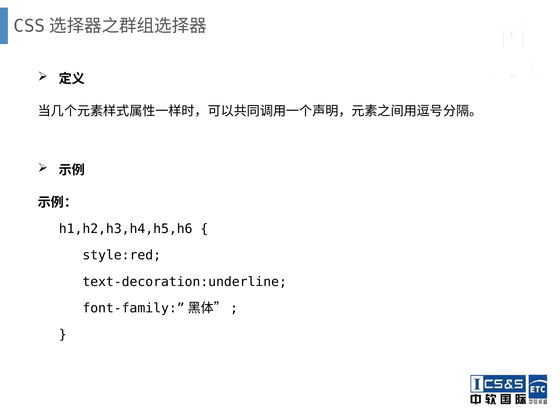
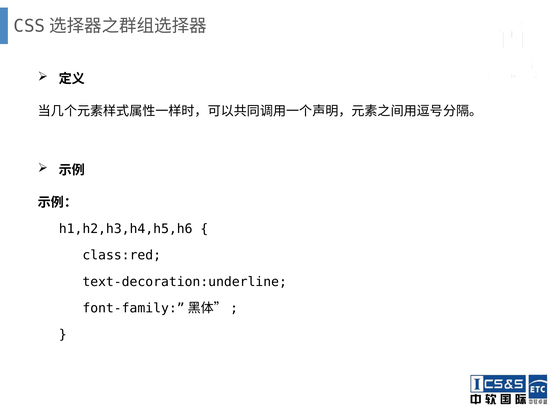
style:red: style:red -> class:red
